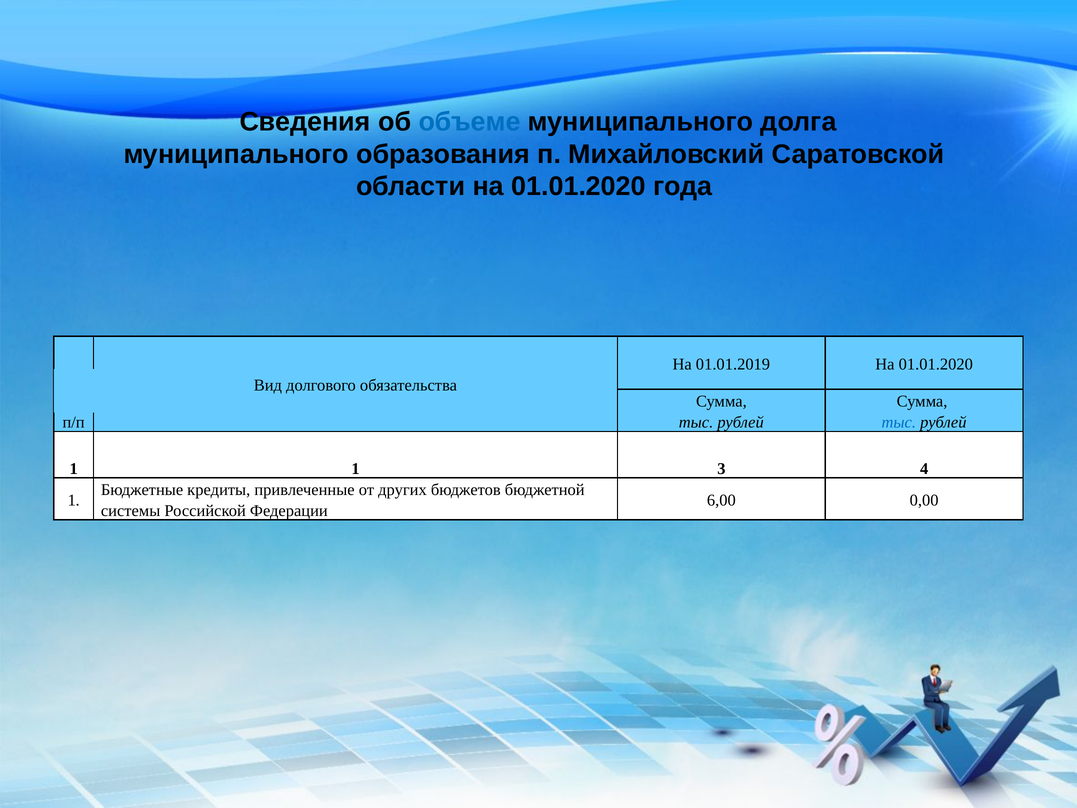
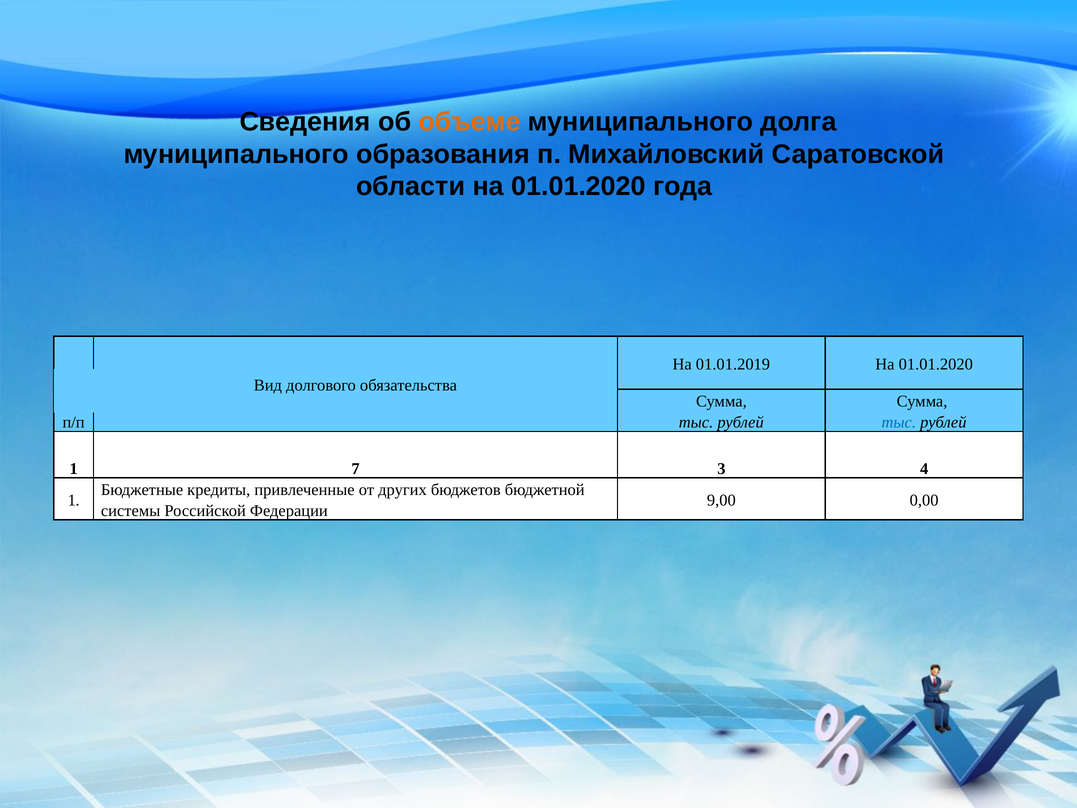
объеме colour: blue -> orange
1 1: 1 -> 7
6,00: 6,00 -> 9,00
